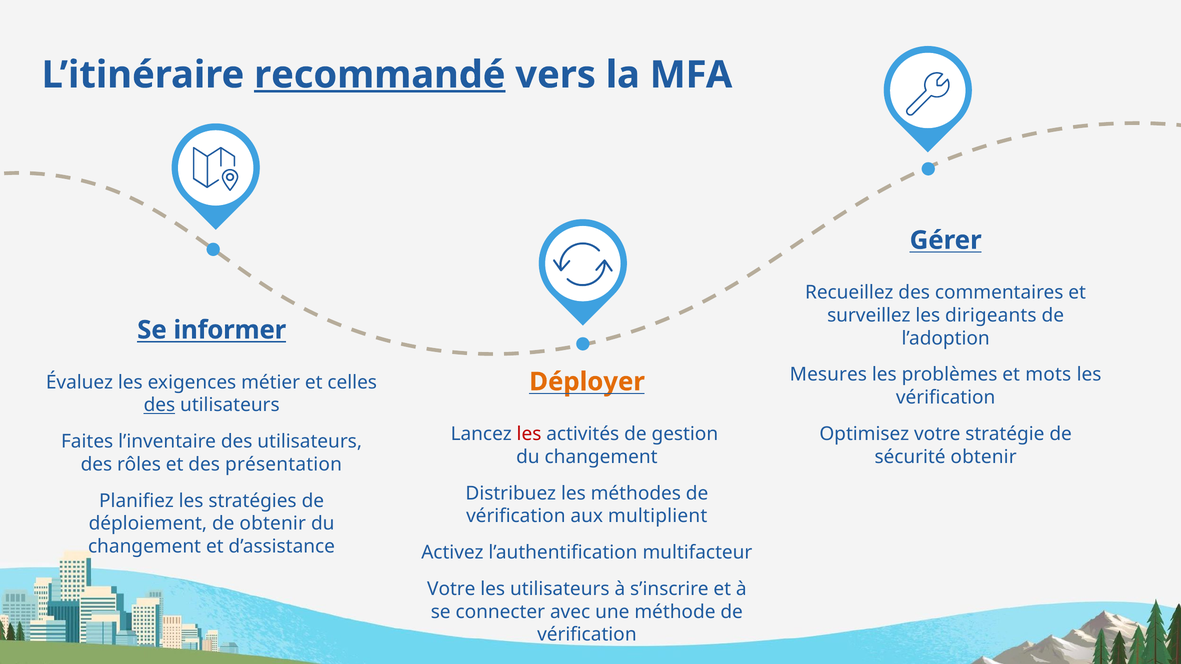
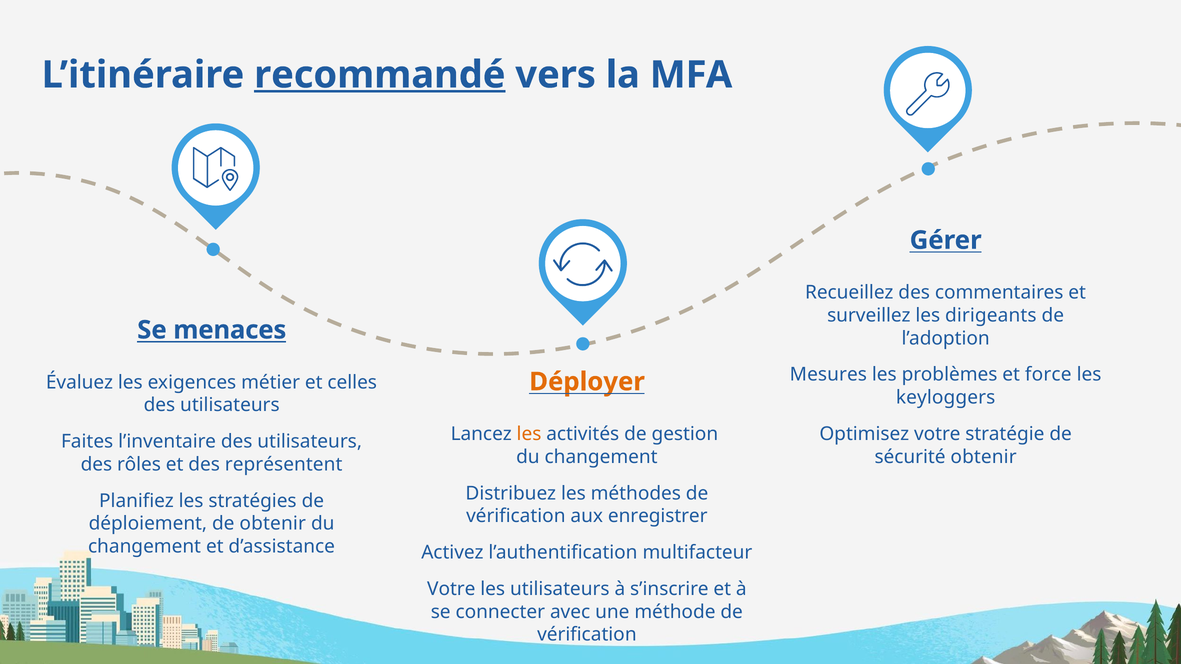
informer: informer -> menaces
mots: mots -> force
vérification at (946, 398): vérification -> keyloggers
des at (159, 405) underline: present -> none
les at (529, 434) colour: red -> orange
présentation: présentation -> représentent
multiplient: multiplient -> enregistrer
